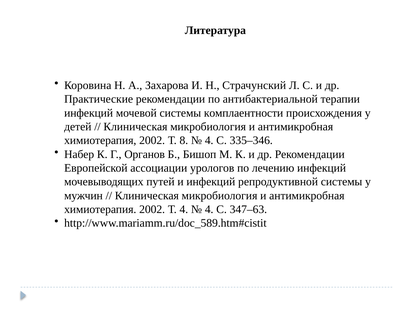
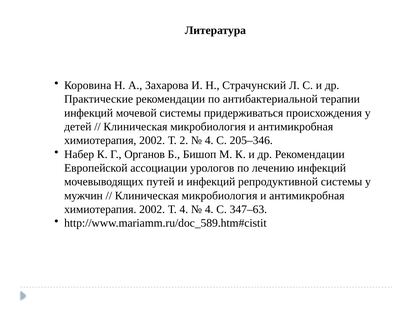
комплаентности: комплаентности -> придерживаться
8: 8 -> 2
335–346: 335–346 -> 205–346
